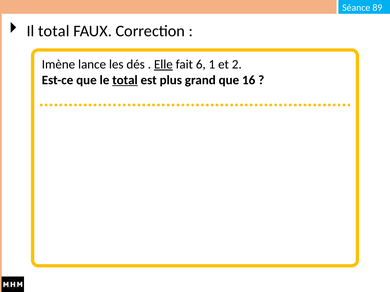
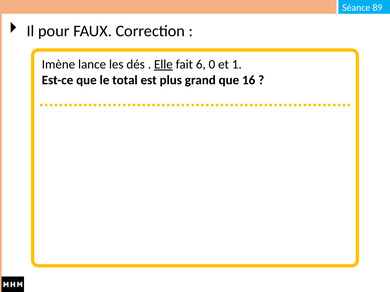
Il total: total -> pour
1: 1 -> 0
2: 2 -> 1
total at (125, 80) underline: present -> none
